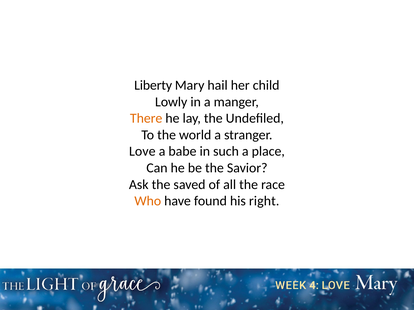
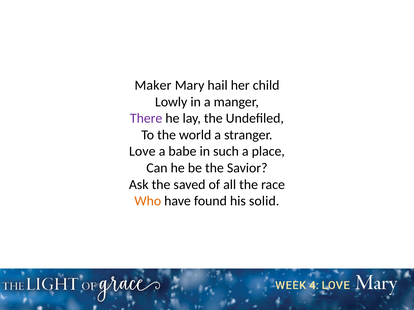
Liberty: Liberty -> Maker
There colour: orange -> purple
right: right -> solid
